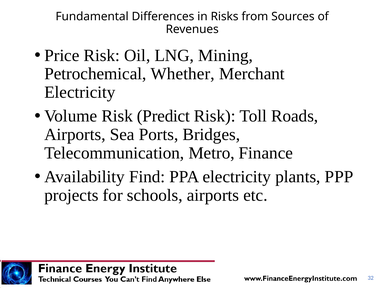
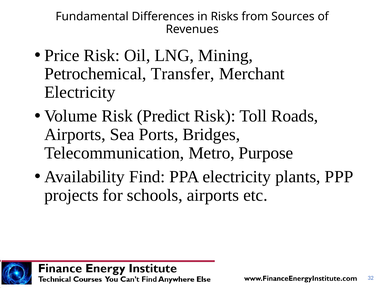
Whether: Whether -> Transfer
Finance: Finance -> Purpose
